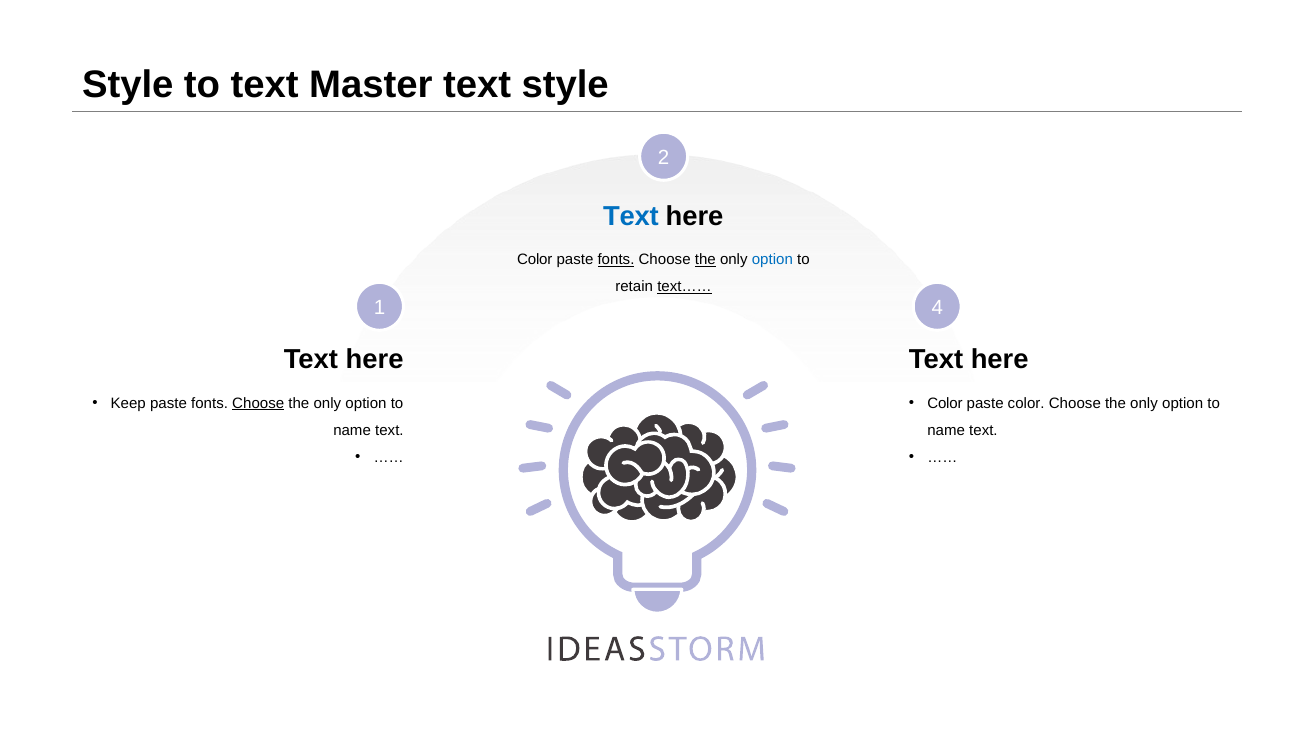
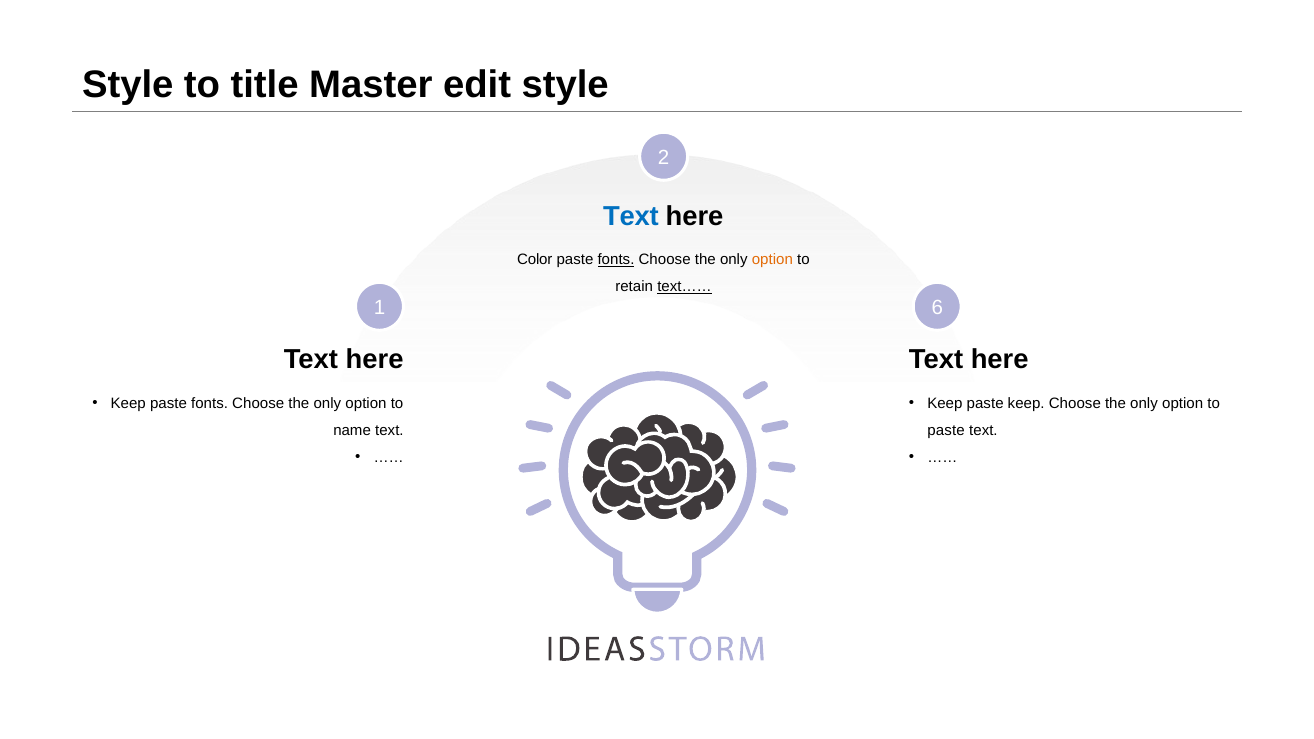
to text: text -> title
Master text: text -> edit
the at (705, 260) underline: present -> none
option at (772, 260) colour: blue -> orange
4: 4 -> 6
Choose at (258, 403) underline: present -> none
Color at (945, 403): Color -> Keep
paste color: color -> keep
name at (946, 431): name -> paste
